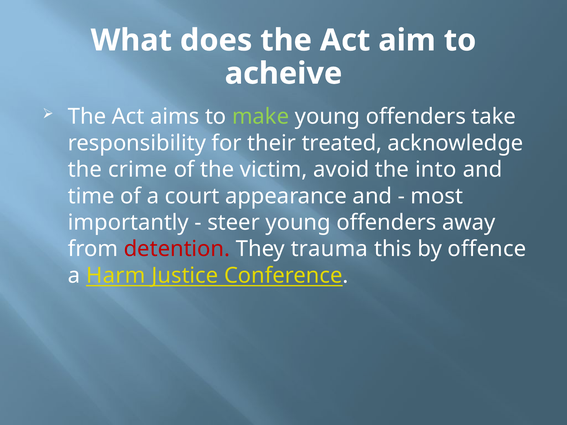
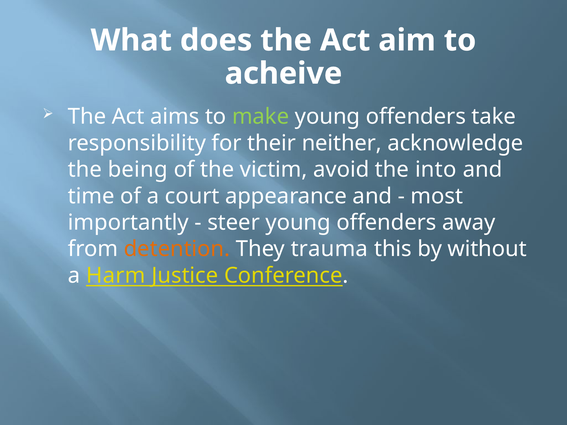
treated: treated -> neither
crime: crime -> being
detention colour: red -> orange
offence: offence -> without
